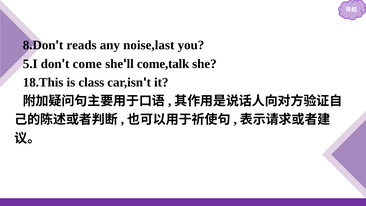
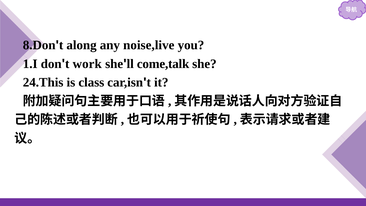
reads: reads -> along
noise,last: noise,last -> noise,live
5.I: 5.I -> 1.I
come: come -> work
18.This: 18.This -> 24.This
